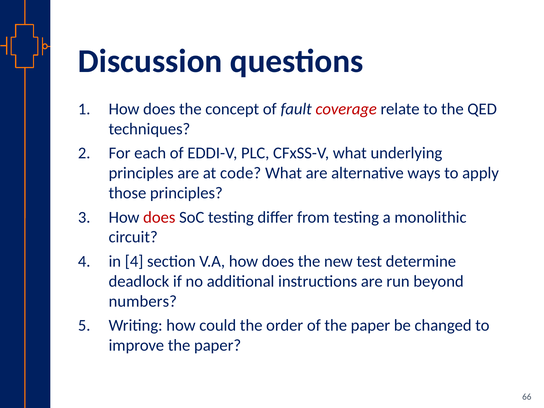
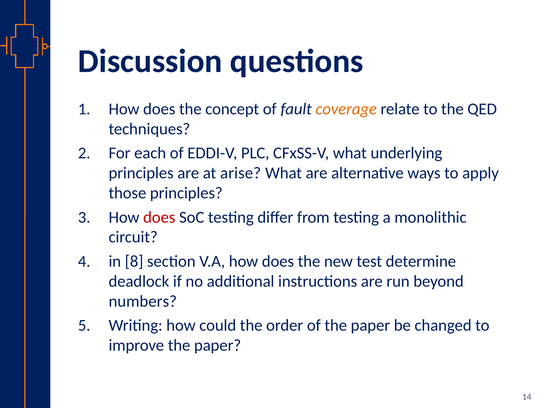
coverage colour: red -> orange
code: code -> arise
in 4: 4 -> 8
66: 66 -> 14
